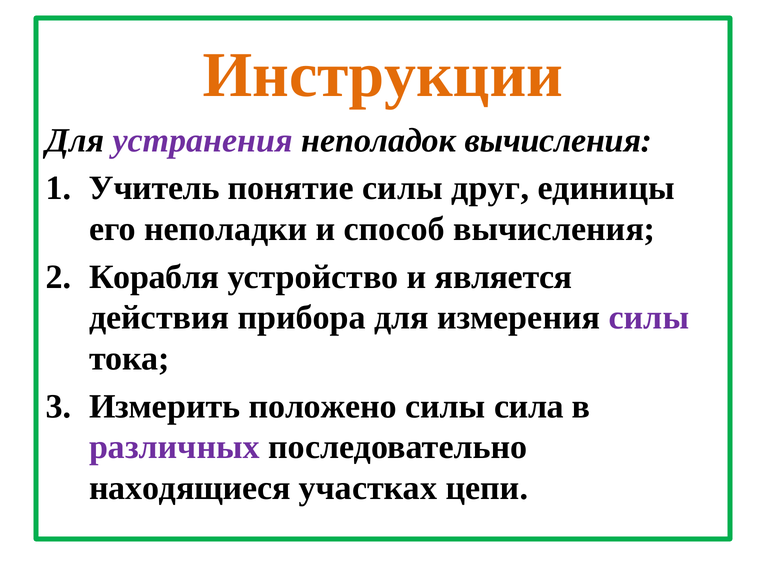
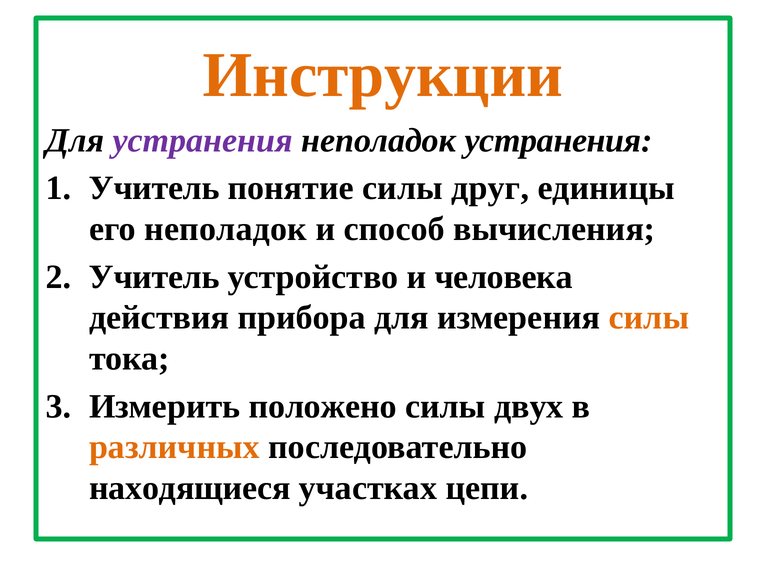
неполадок вычисления: вычисления -> устранения
его неполадки: неполадки -> неполадок
Корабля at (154, 277): Корабля -> Учитель
является: является -> человека
силы at (649, 317) colour: purple -> orange
сила: сила -> двух
различных colour: purple -> orange
